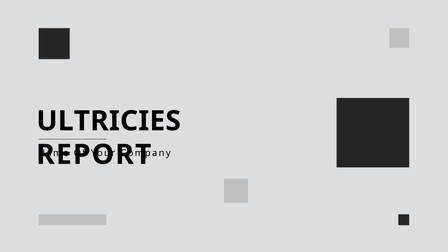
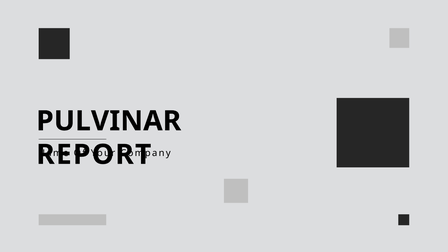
ULTRICIES: ULTRICIES -> PULVINAR
